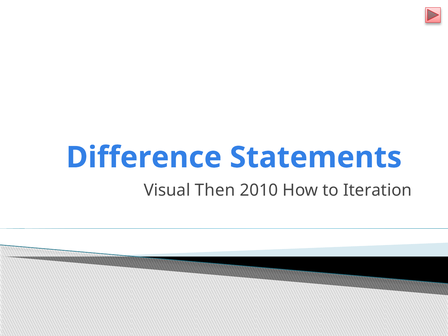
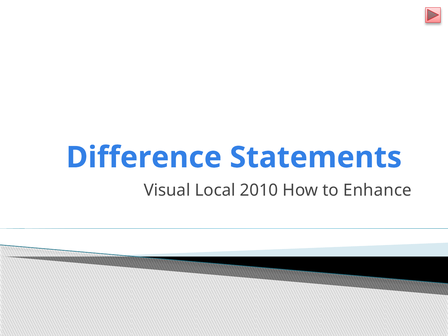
Then: Then -> Local
Iteration: Iteration -> Enhance
